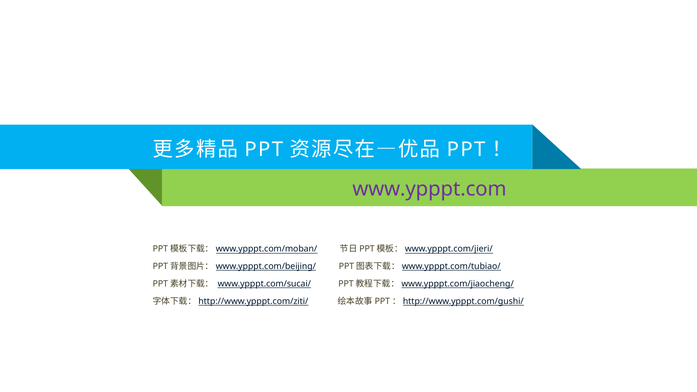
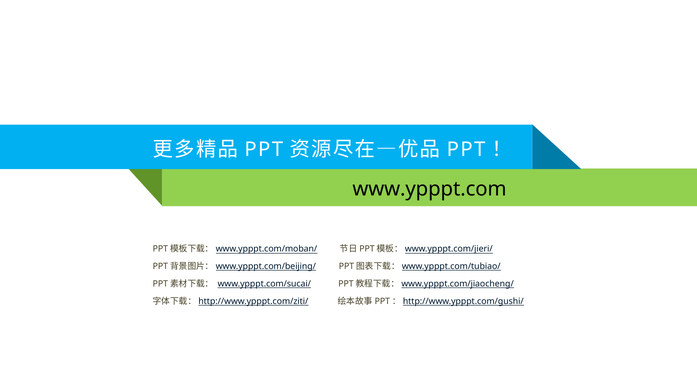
www.ypppt.com colour: purple -> black
